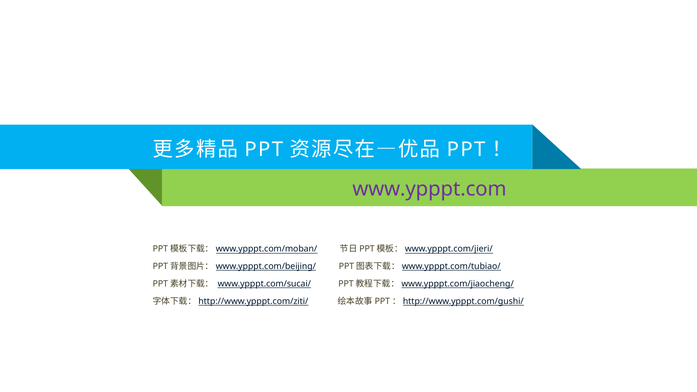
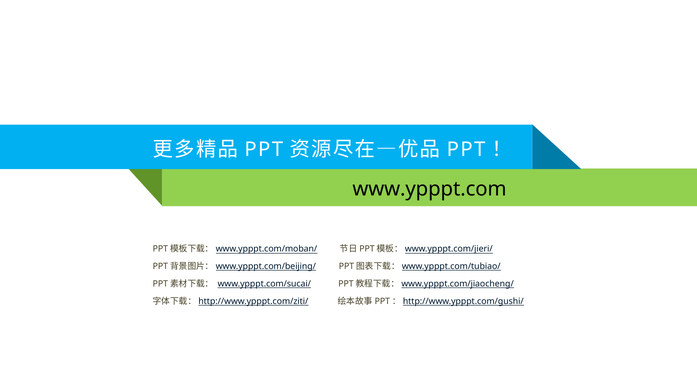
www.ypppt.com colour: purple -> black
